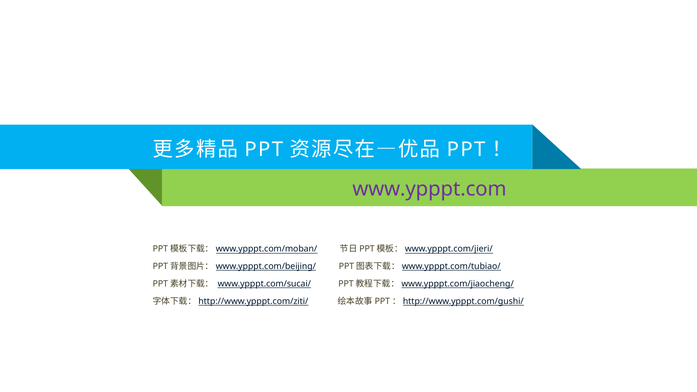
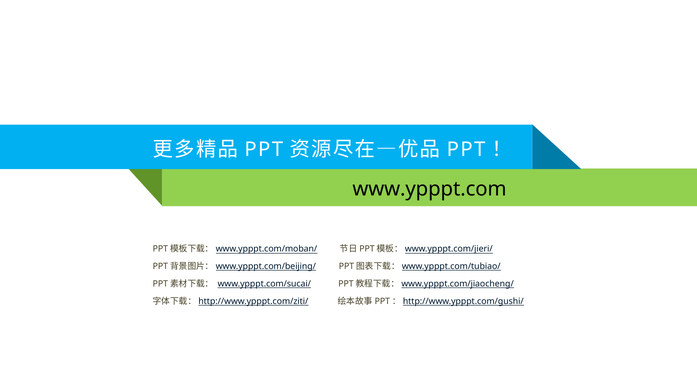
www.ypppt.com colour: purple -> black
